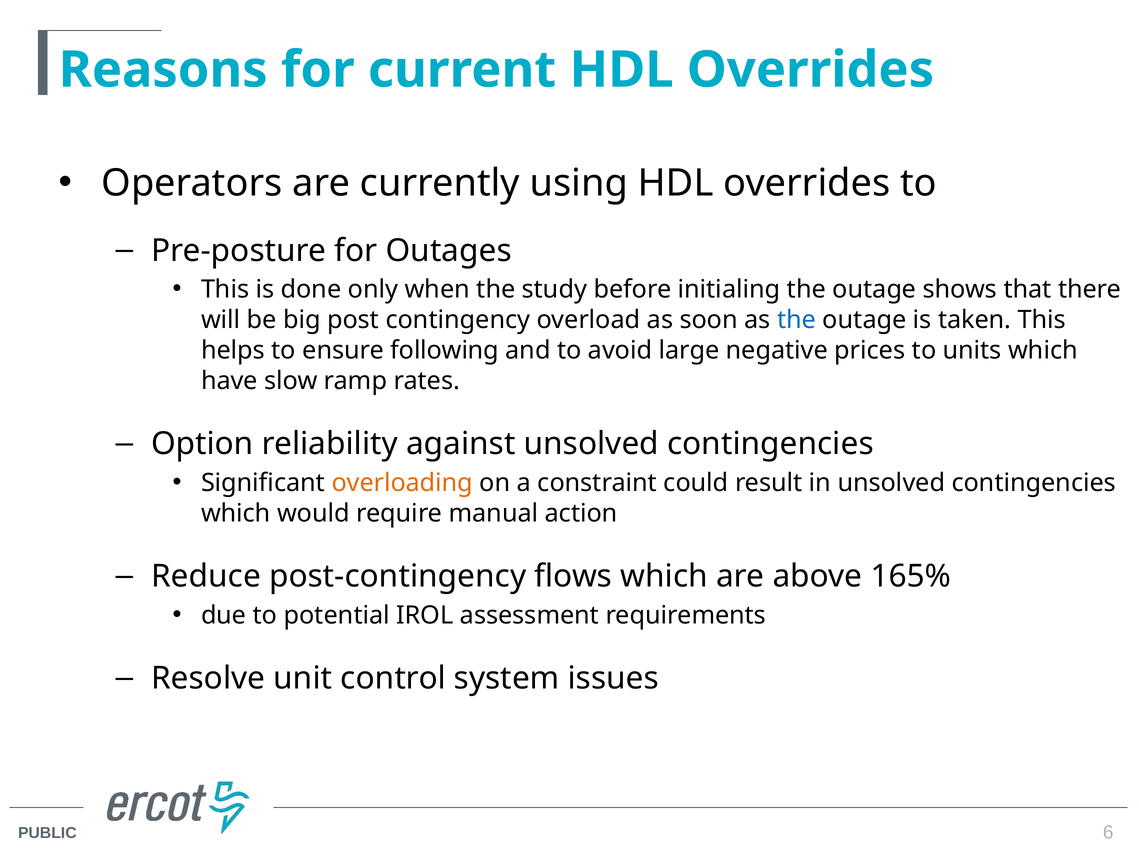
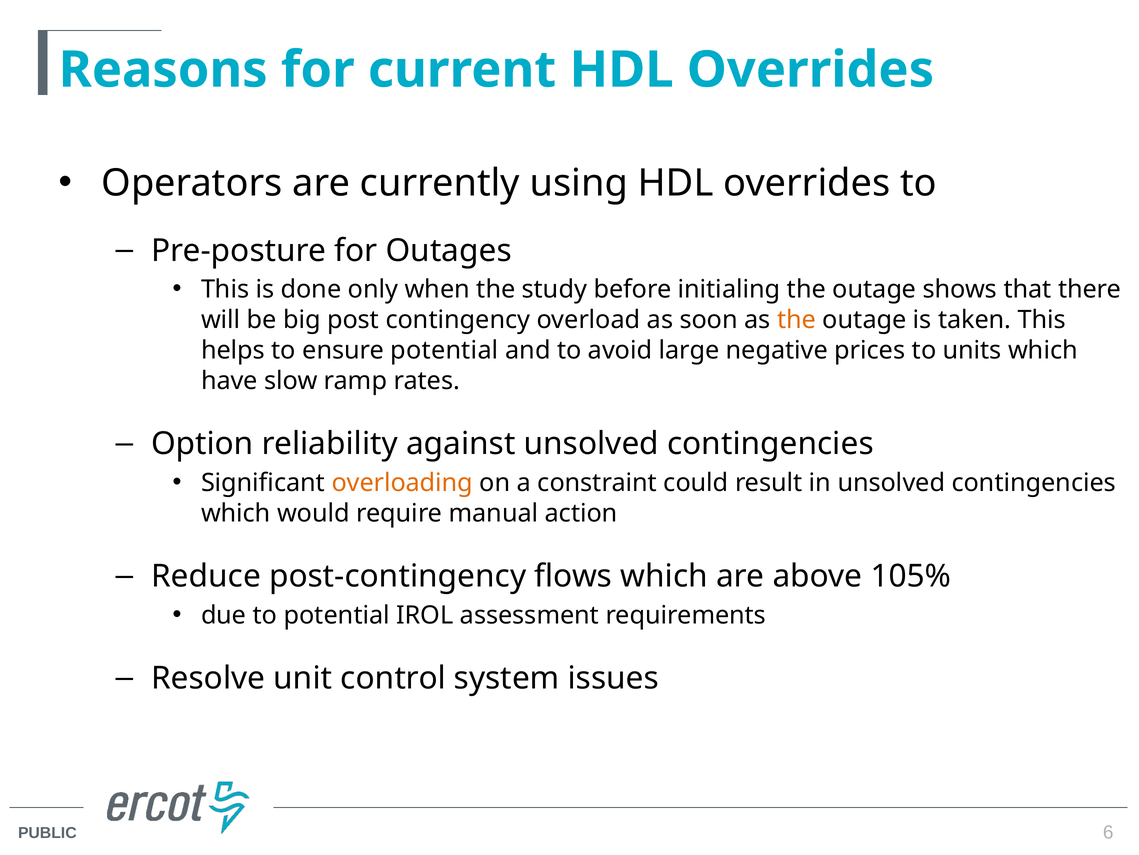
the at (797, 320) colour: blue -> orange
ensure following: following -> potential
165%: 165% -> 105%
